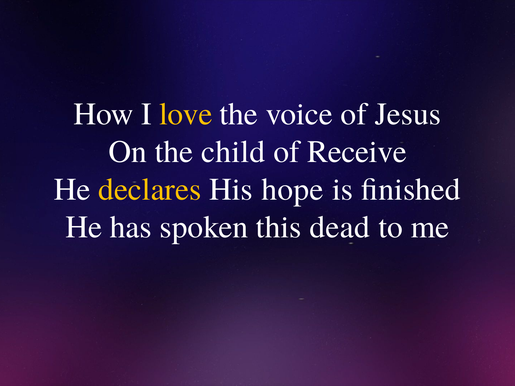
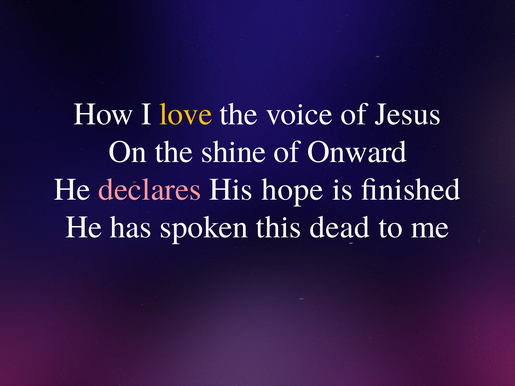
child: child -> shine
Receive: Receive -> Onward
declares colour: yellow -> pink
